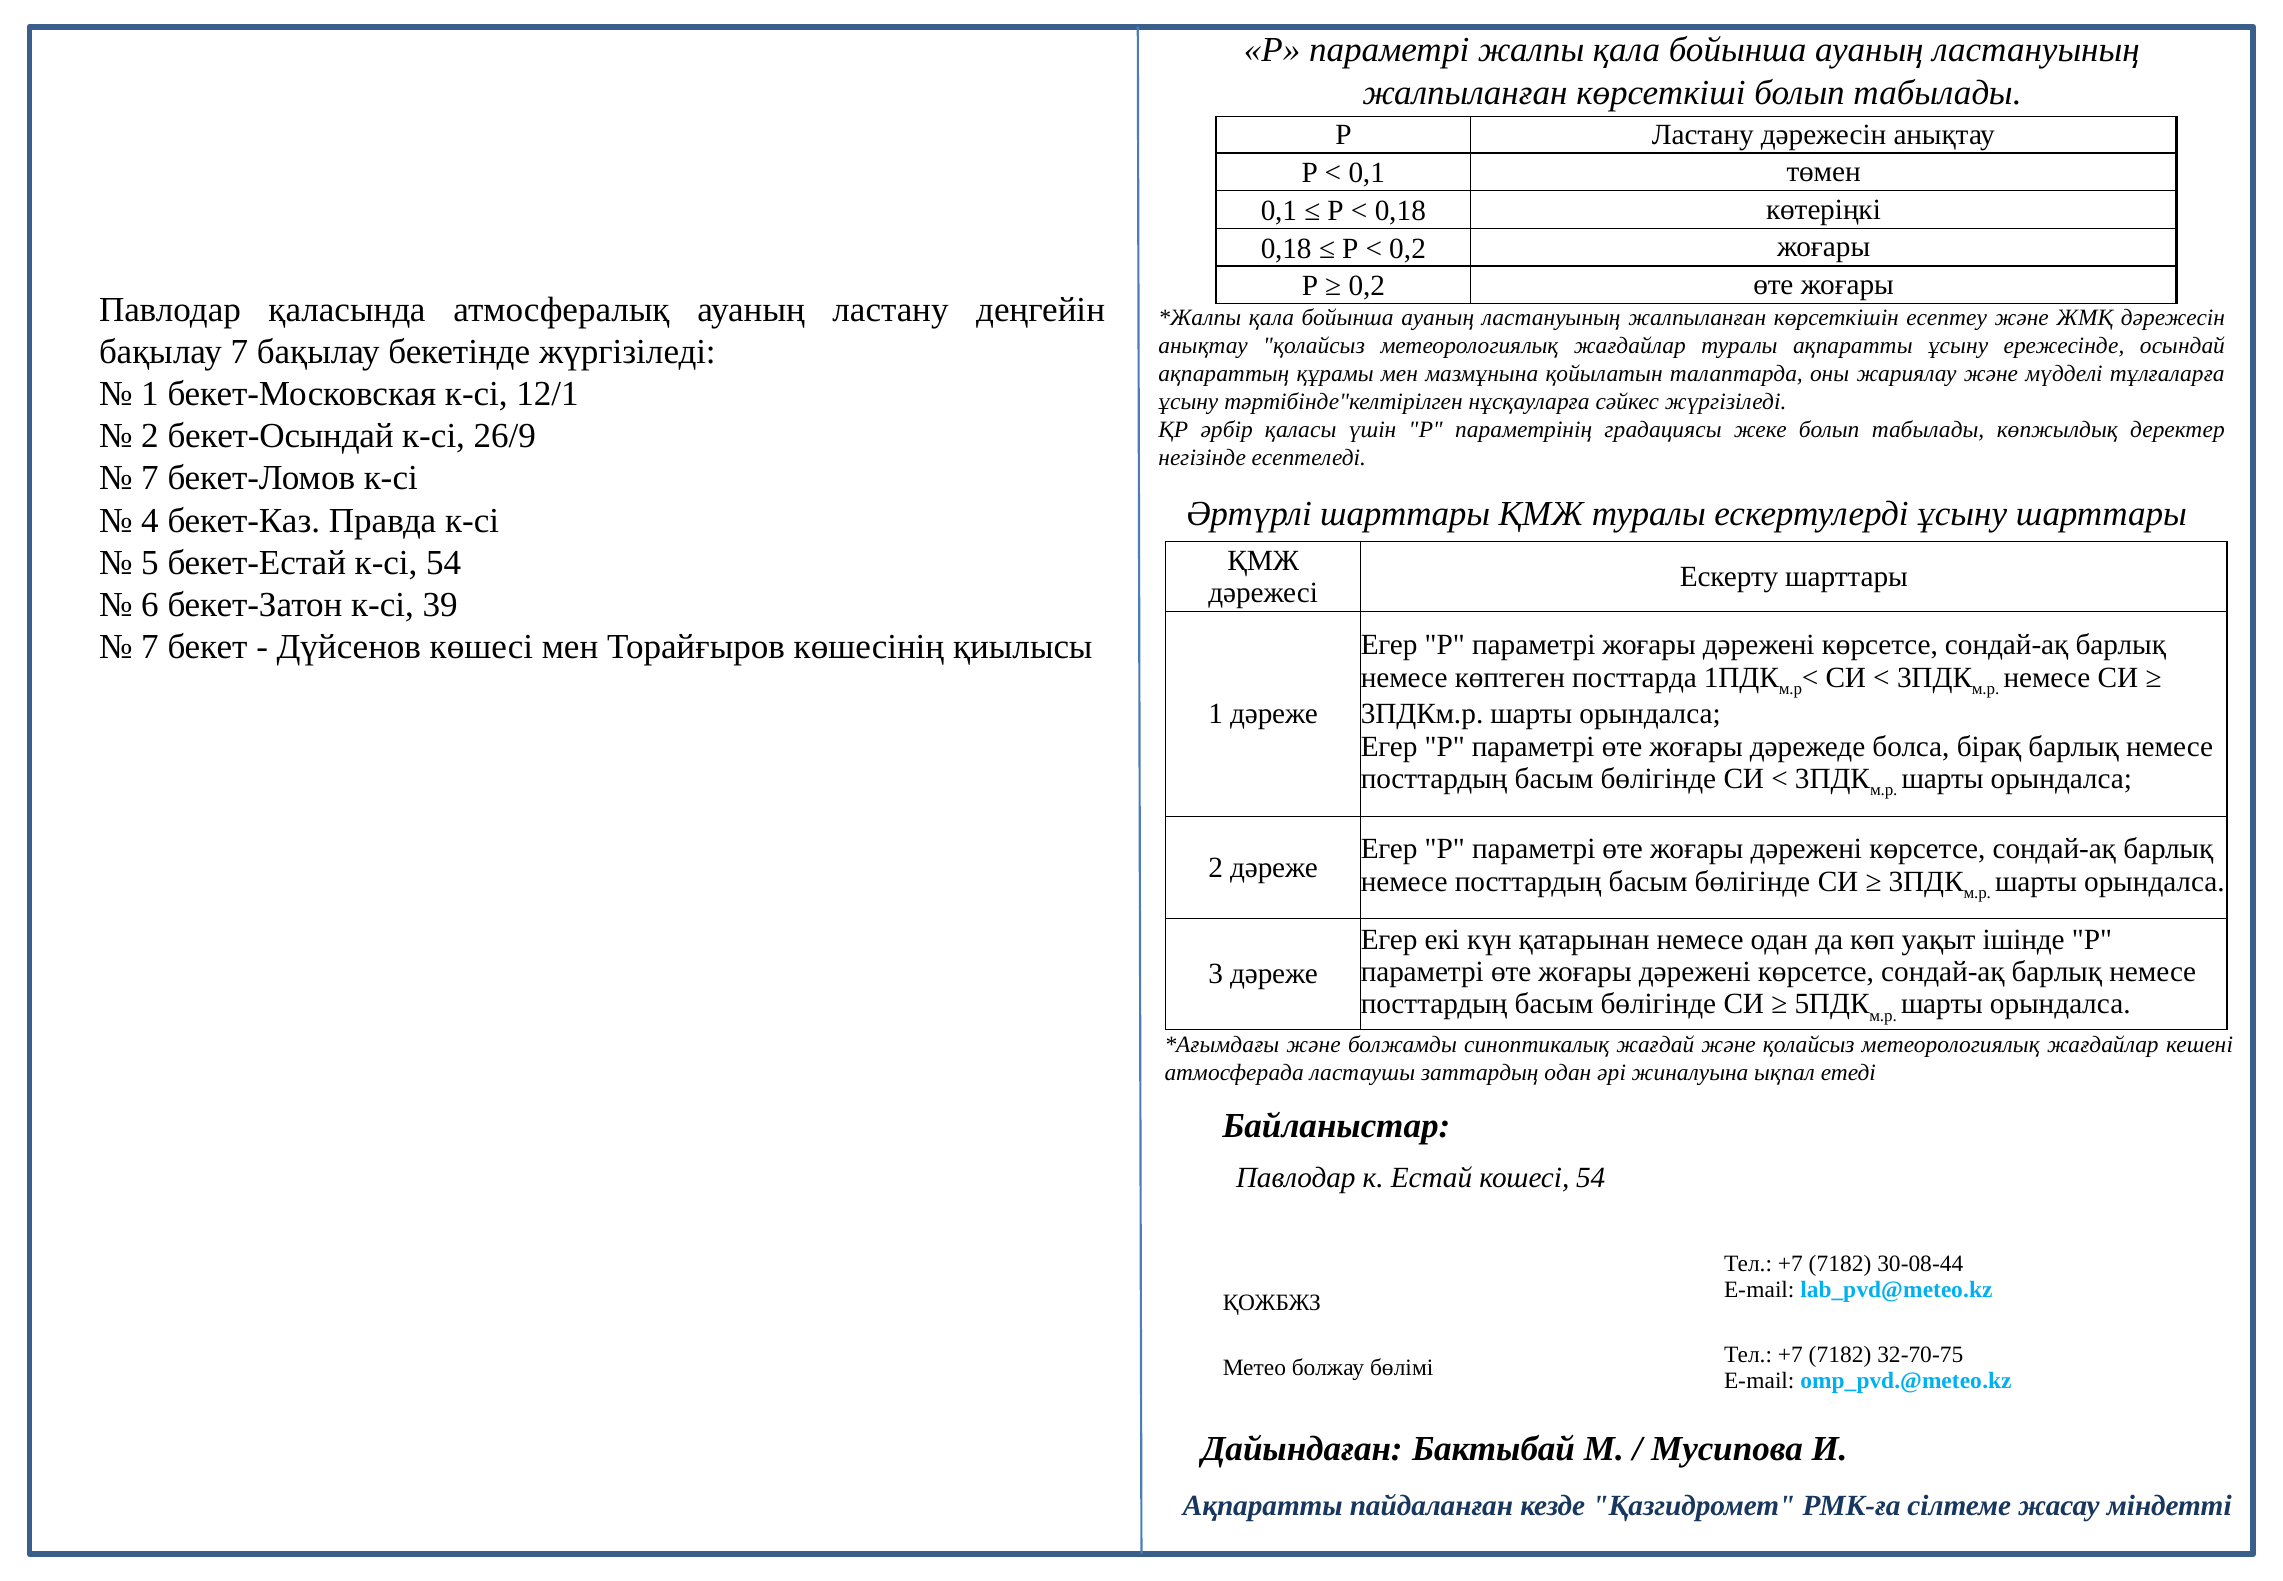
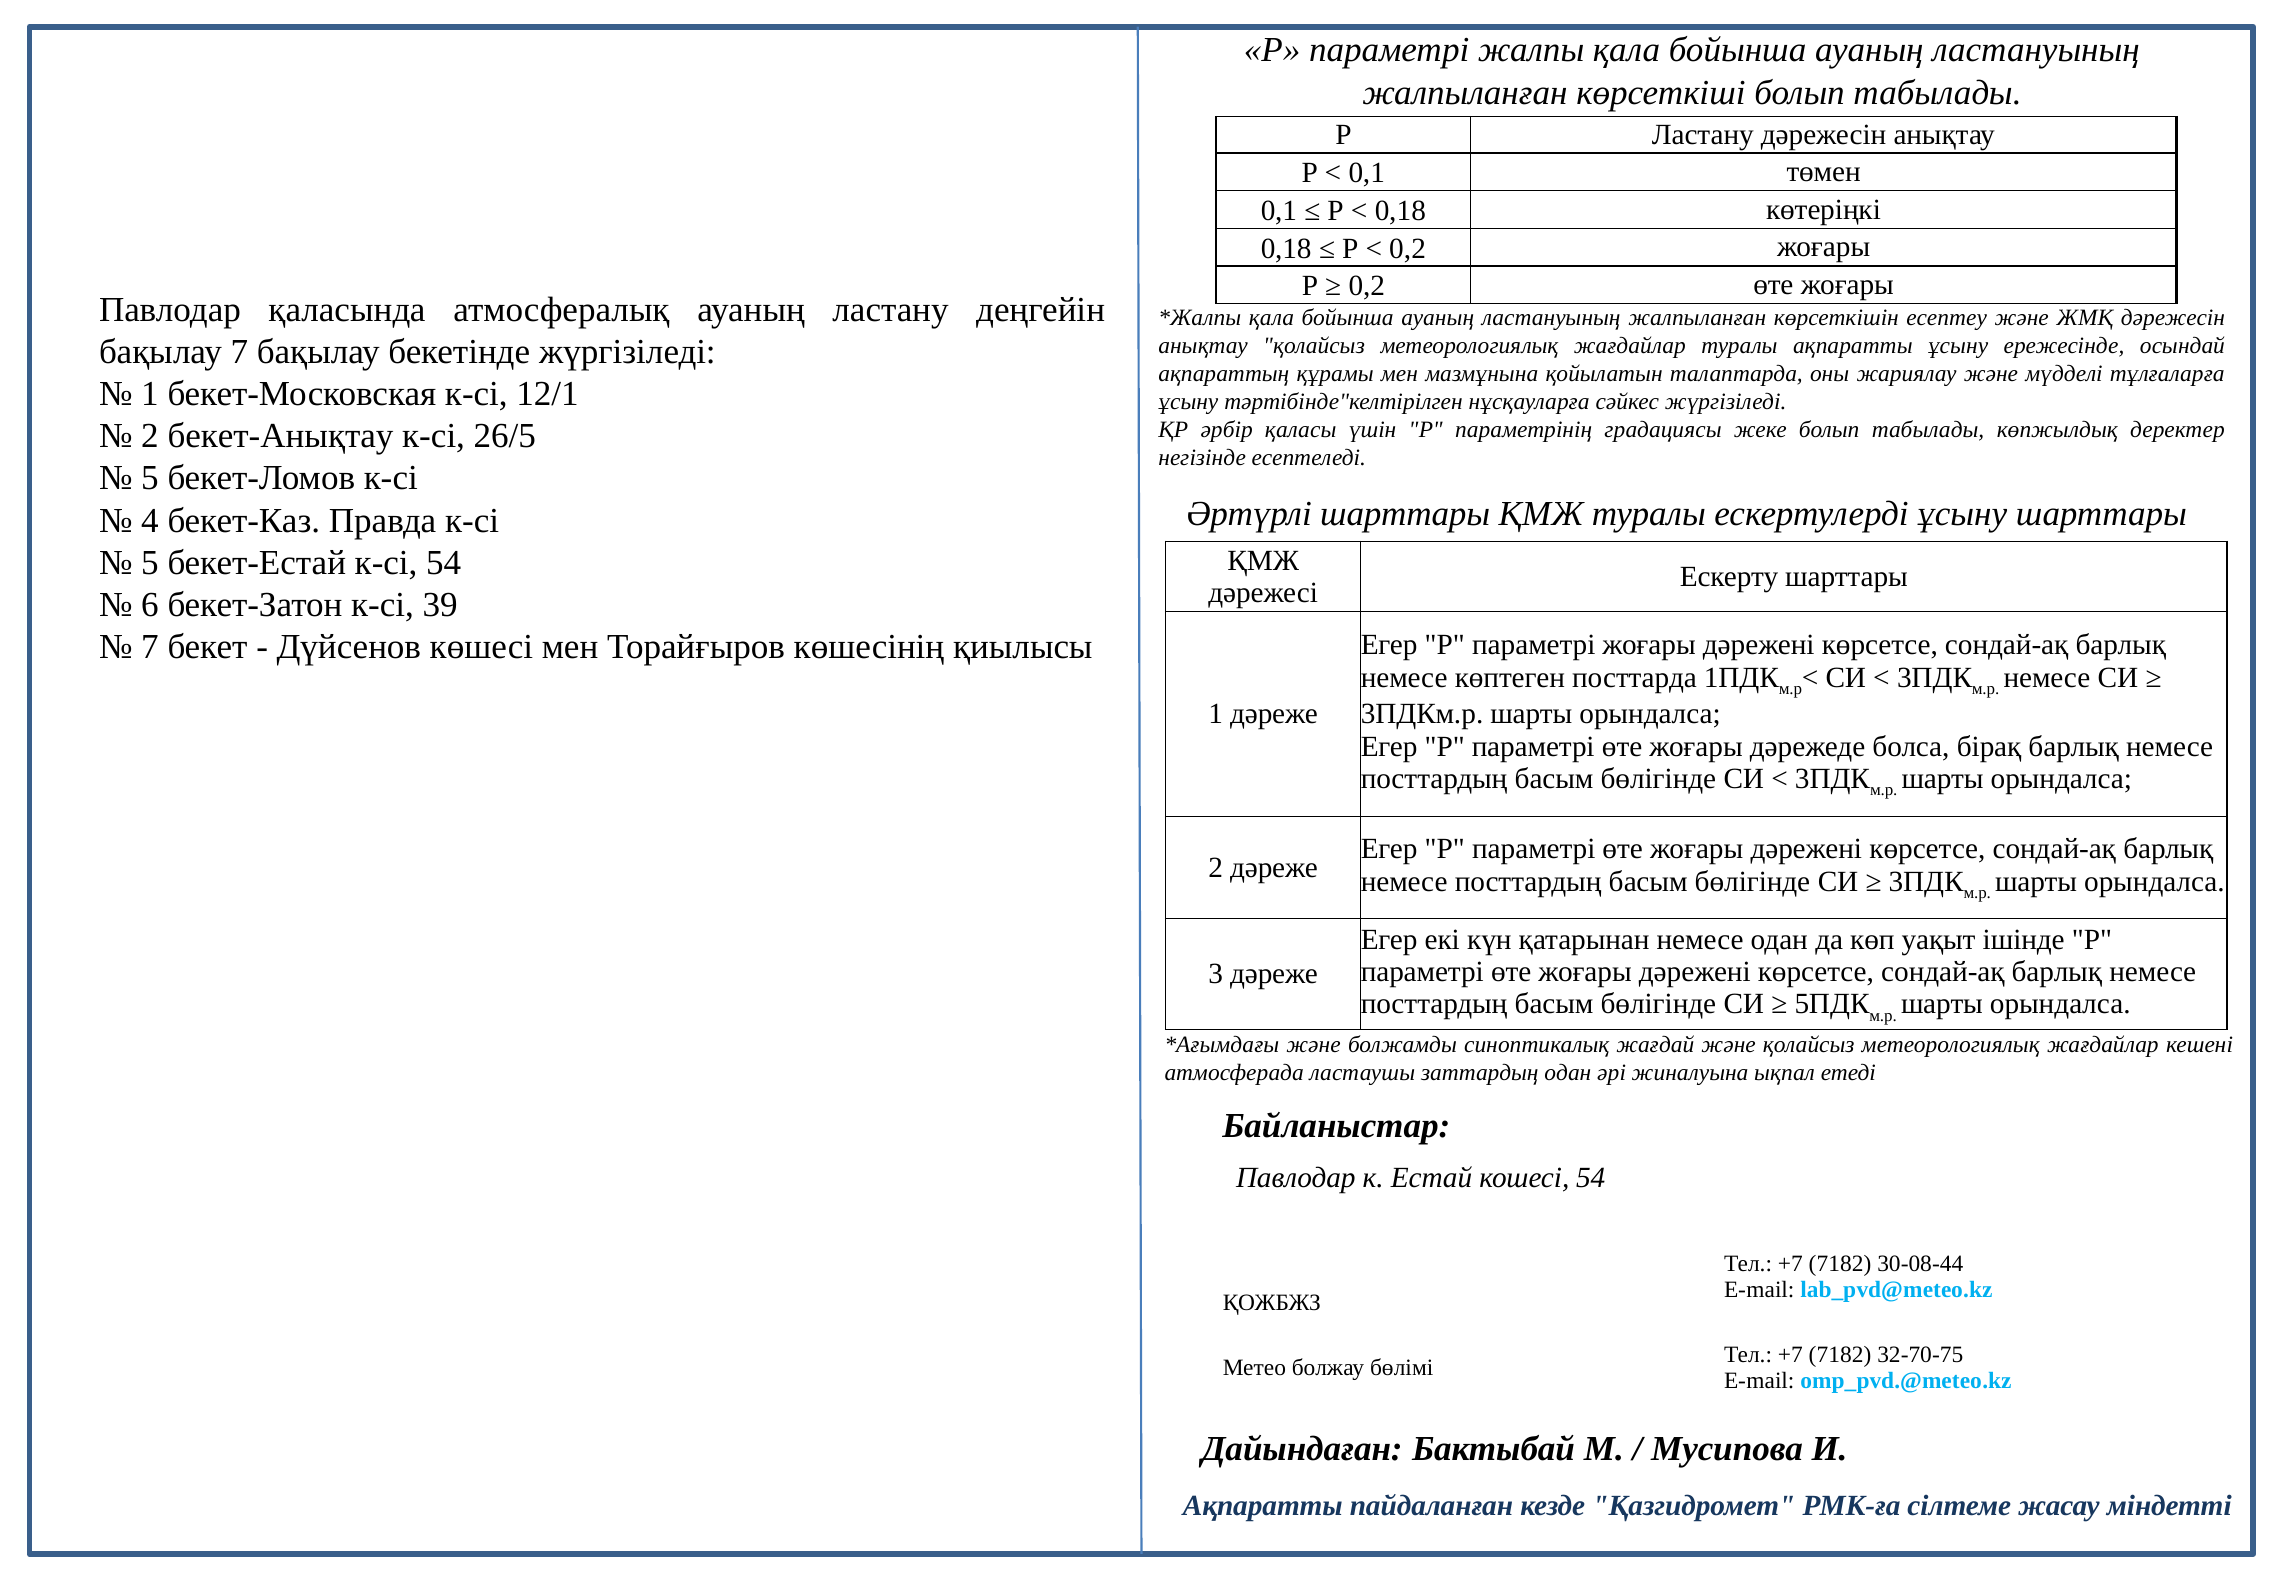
бекет-Осындай: бекет-Осындай -> бекет-Анықтау
26/9: 26/9 -> 26/5
7 at (150, 478): 7 -> 5
